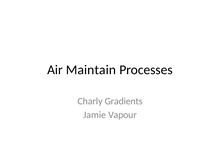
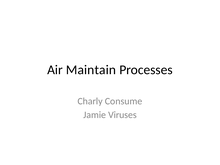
Gradients: Gradients -> Consume
Vapour: Vapour -> Viruses
